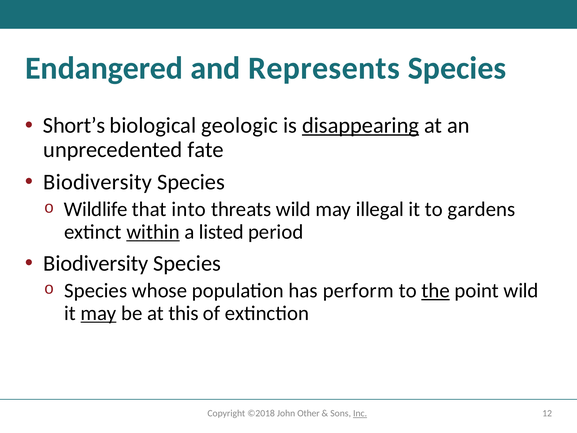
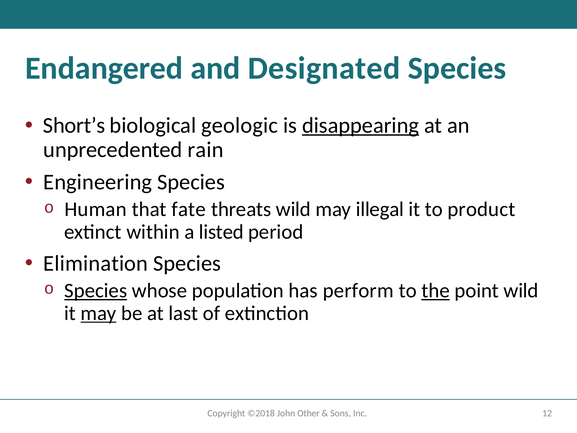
Represents: Represents -> Designated
fate: fate -> rain
Biodiversity at (98, 182): Biodiversity -> Engineering
Wildlife: Wildlife -> Human
into: into -> fate
gardens: gardens -> product
within underline: present -> none
Biodiversity at (96, 263): Biodiversity -> Elimination
Species at (96, 291) underline: none -> present
this: this -> last
Inc underline: present -> none
